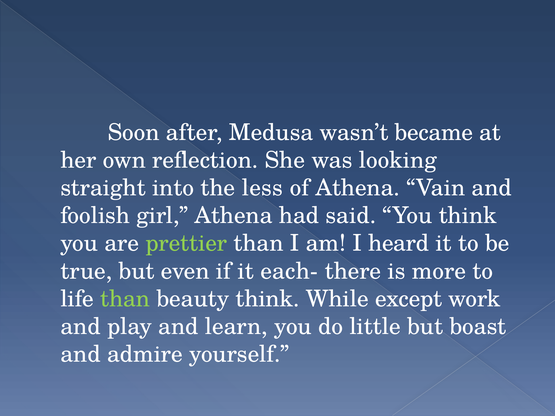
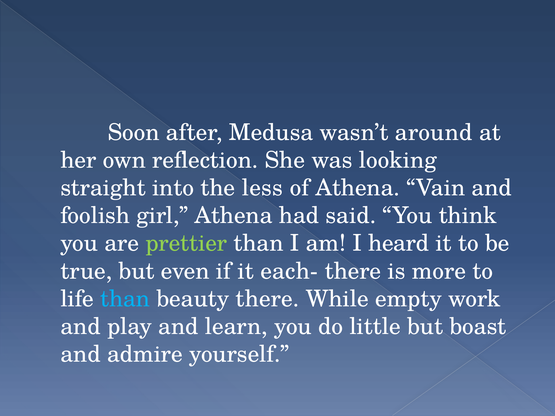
became: became -> around
than at (125, 299) colour: light green -> light blue
beauty think: think -> there
except: except -> empty
